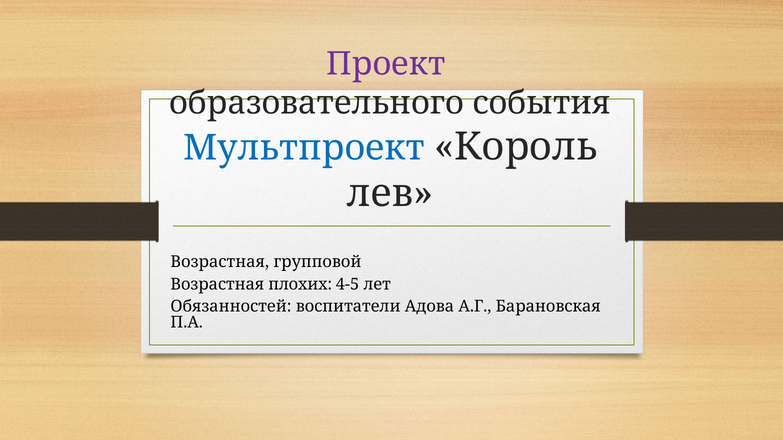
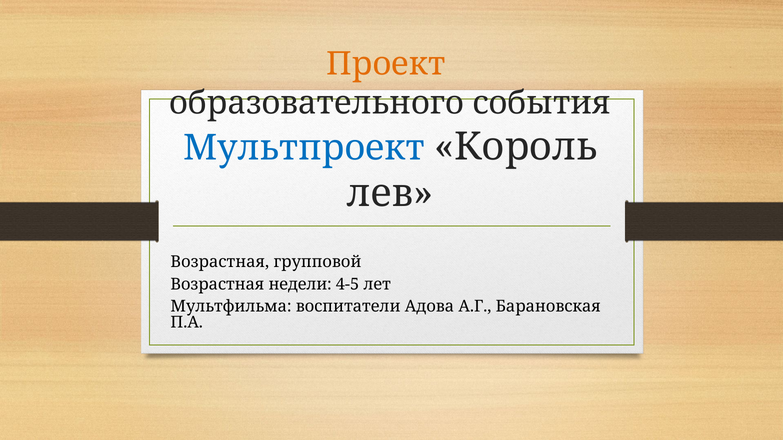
Проект colour: purple -> orange
плохих: плохих -> недели
Обязанностей: Обязанностей -> Мультфильма
